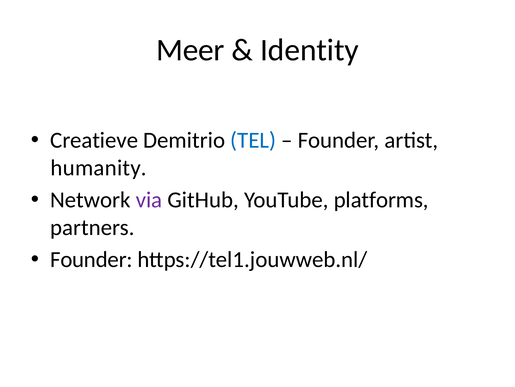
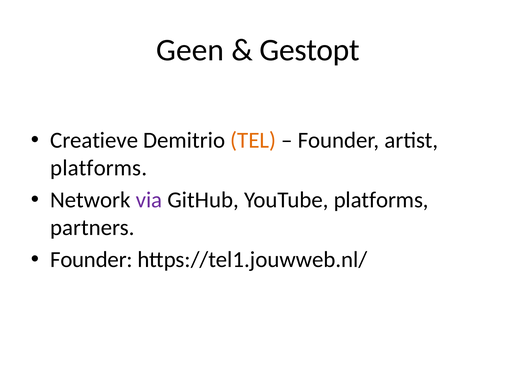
Meer: Meer -> Geen
Identity: Identity -> Gestopt
TEL colour: blue -> orange
humanity at (99, 168): humanity -> platforms
